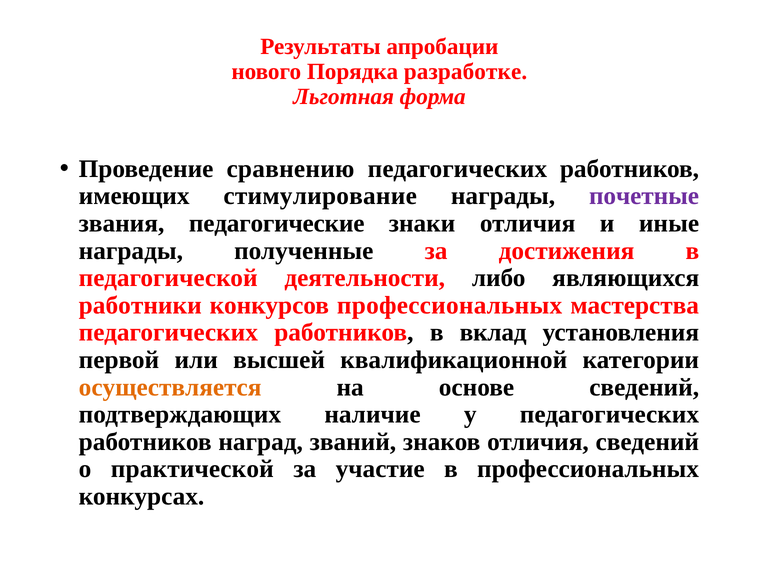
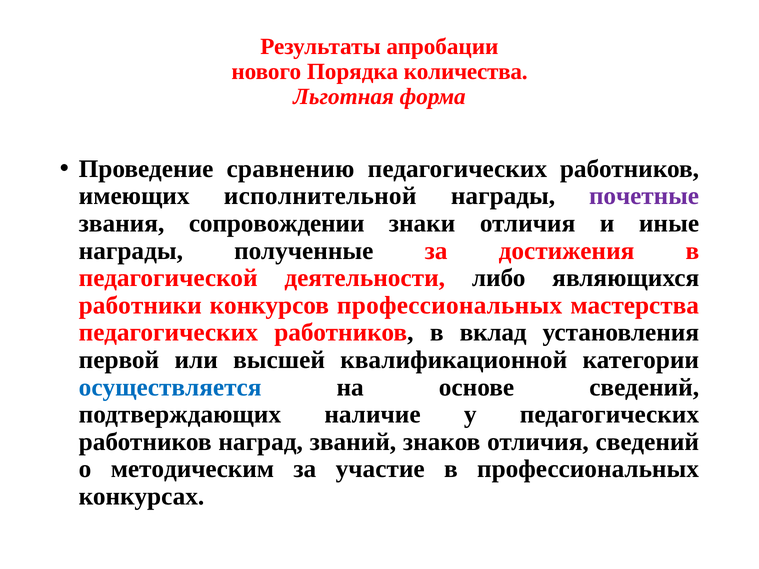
разработке: разработке -> количества
стимулирование: стимулирование -> исполнительной
педагогические: педагогические -> сопровождении
осуществляется colour: orange -> blue
практической: практической -> методическим
